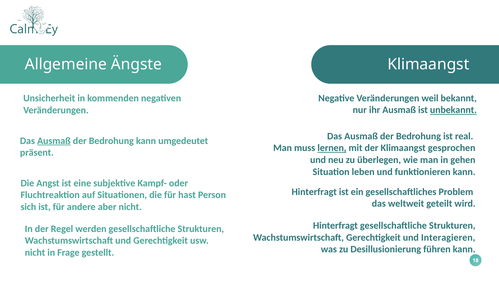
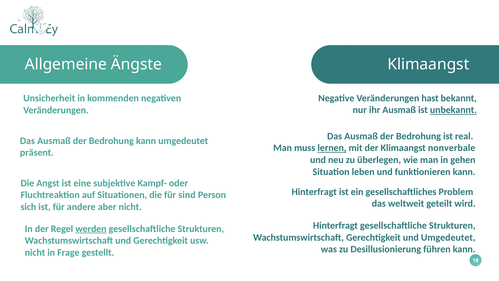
weil: weil -> hast
Ausmaß at (54, 141) underline: present -> none
gesprochen: gesprochen -> nonverbale
hast: hast -> sind
werden underline: none -> present
und Interagieren: Interagieren -> Umgedeutet
